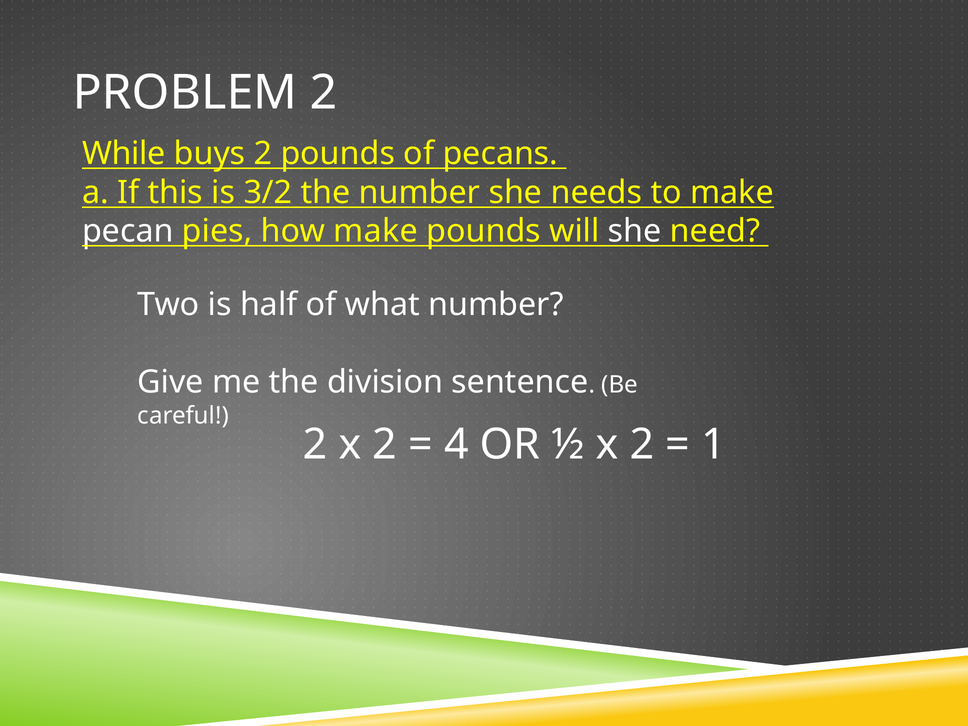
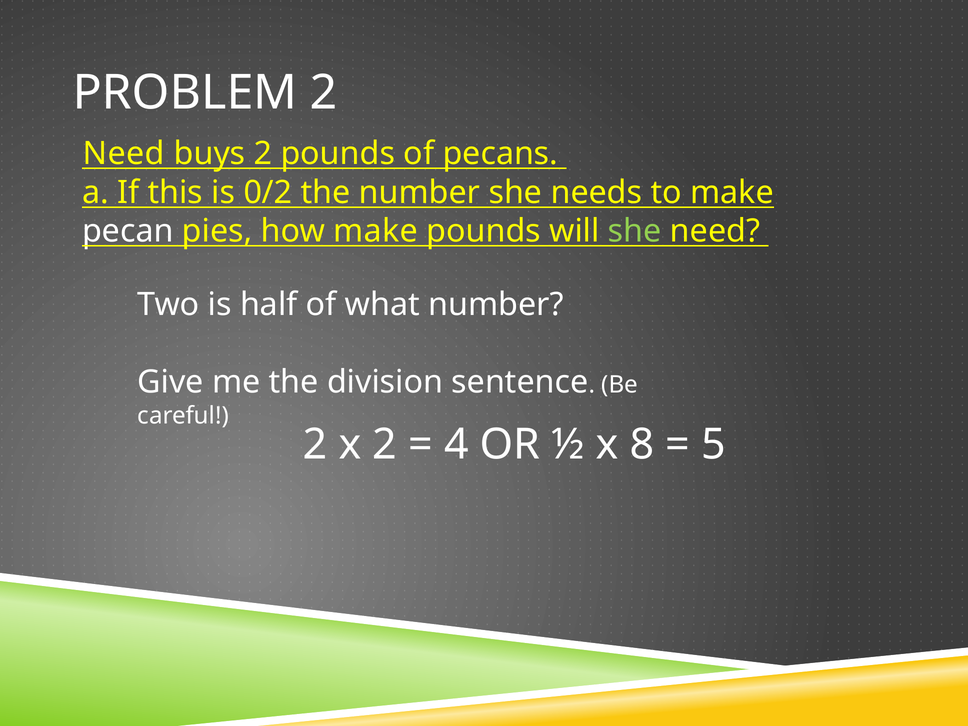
While at (124, 154): While -> Need
3/2: 3/2 -> 0/2
she at (635, 231) colour: white -> light green
½ x 2: 2 -> 8
1: 1 -> 5
